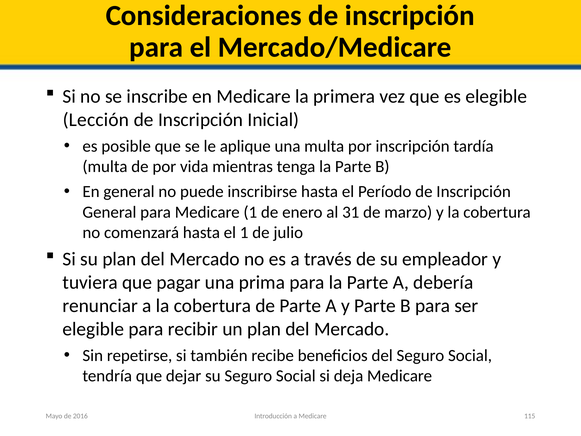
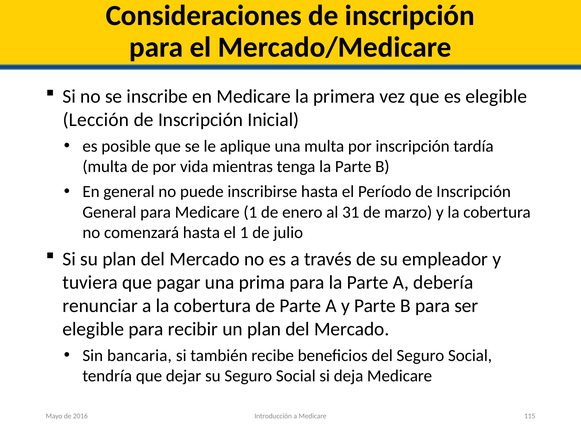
repetirse: repetirse -> bancaria
